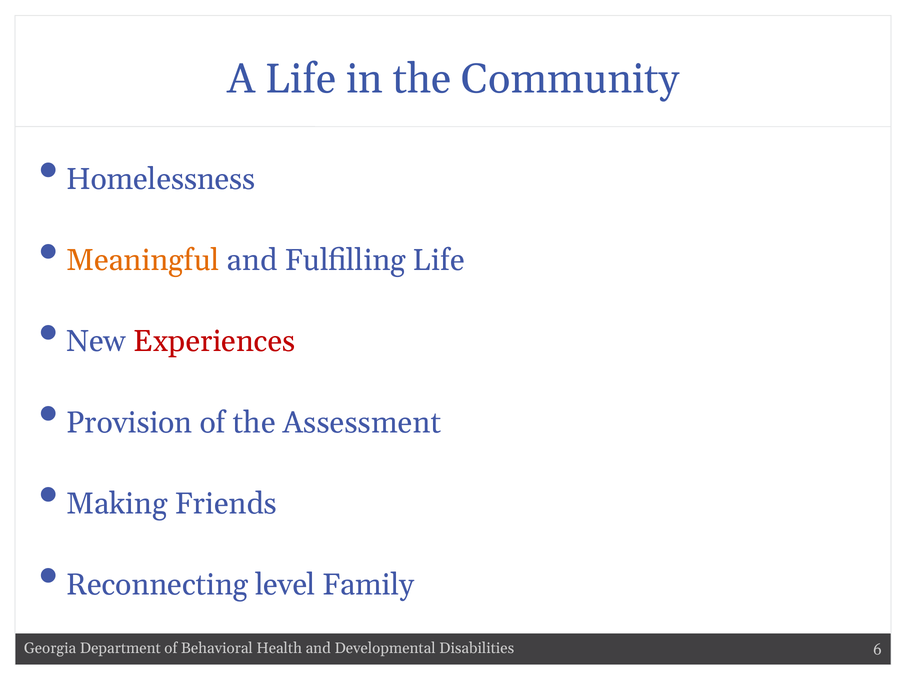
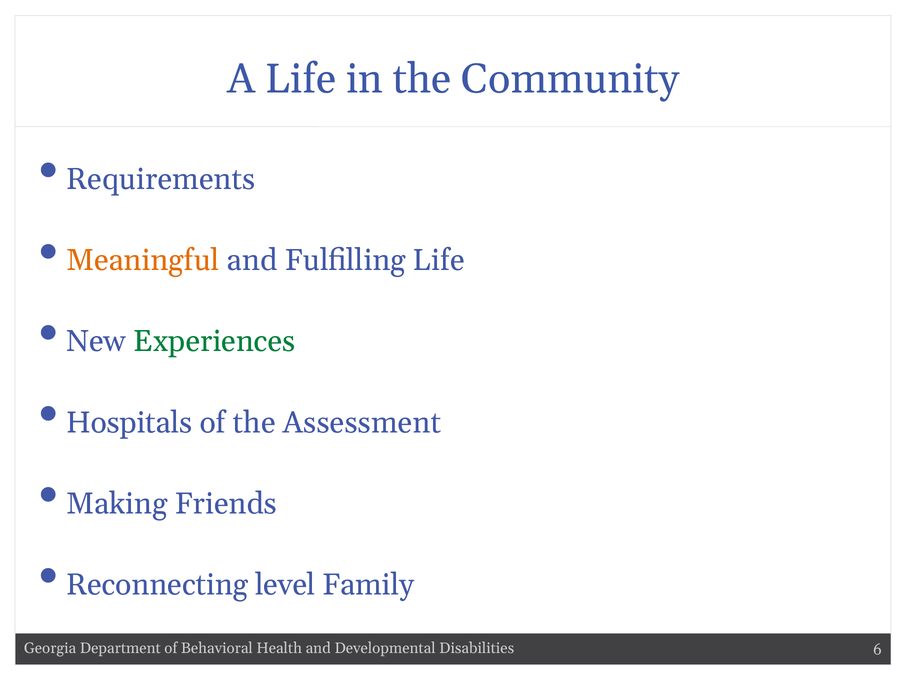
Homelessness: Homelessness -> Requirements
Experiences colour: red -> green
Provision: Provision -> Hospitals
